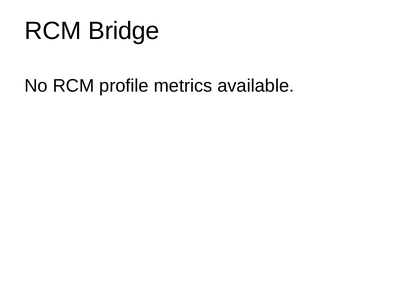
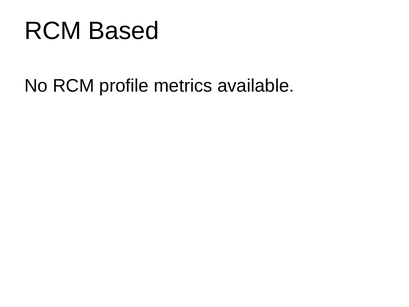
Bridge: Bridge -> Based
